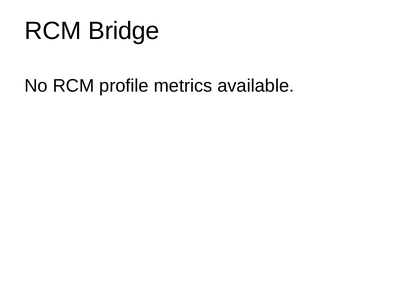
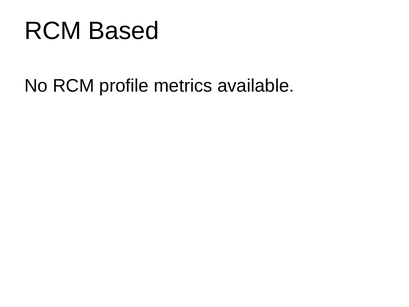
Bridge: Bridge -> Based
